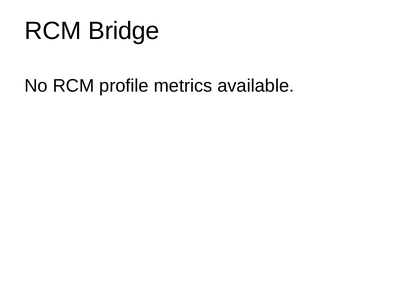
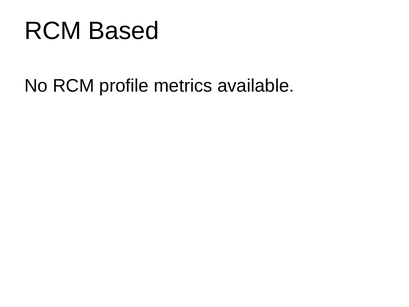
Bridge: Bridge -> Based
